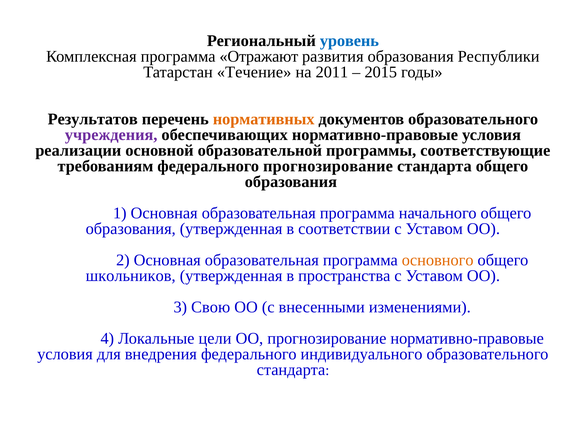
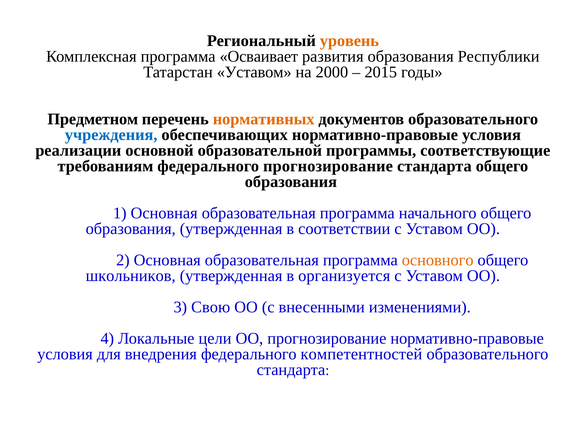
уровень colour: blue -> orange
Отражают: Отражают -> Осваивает
Татарстан Течение: Течение -> Уставом
2011: 2011 -> 2000
Результатов: Результатов -> Предметном
учреждения colour: purple -> blue
пространства: пространства -> организуется
индивидуального: индивидуального -> компетентностей
